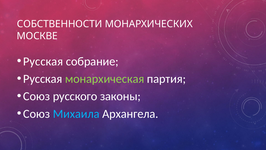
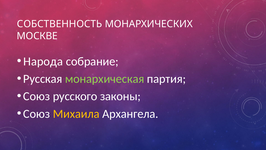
СОБСТВЕННОСТИ: СОБСТВЕННОСТИ -> СОБСТВЕННОСТЬ
Русская at (43, 61): Русская -> Народа
Михаила colour: light blue -> yellow
